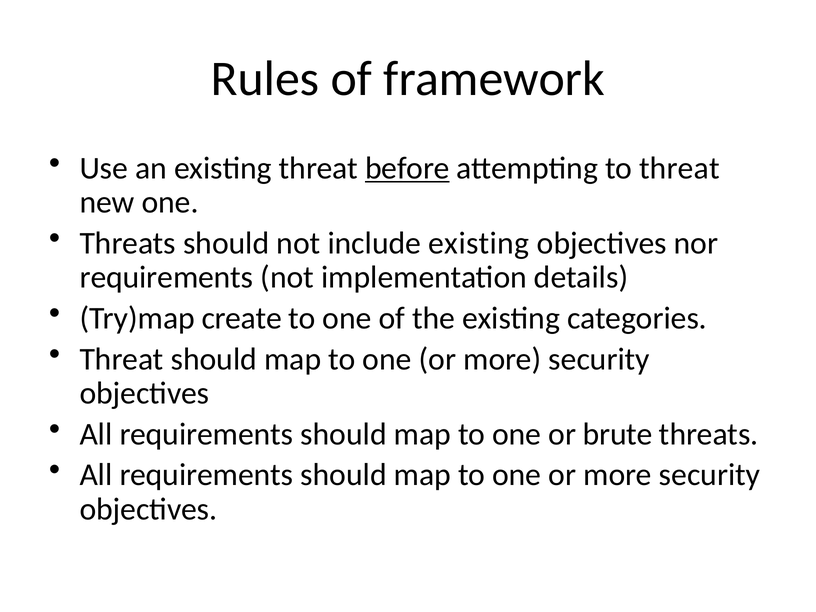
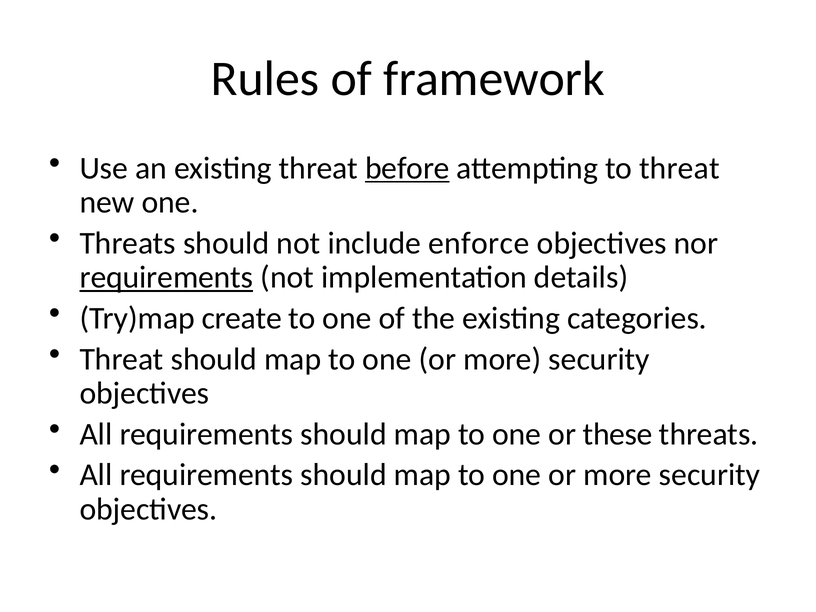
include existing: existing -> enforce
requirements at (166, 278) underline: none -> present
brute: brute -> these
